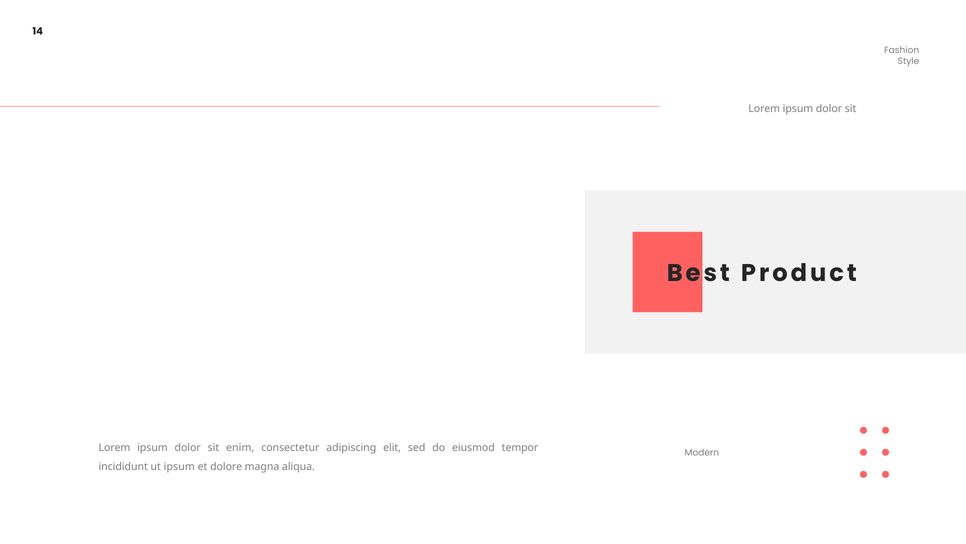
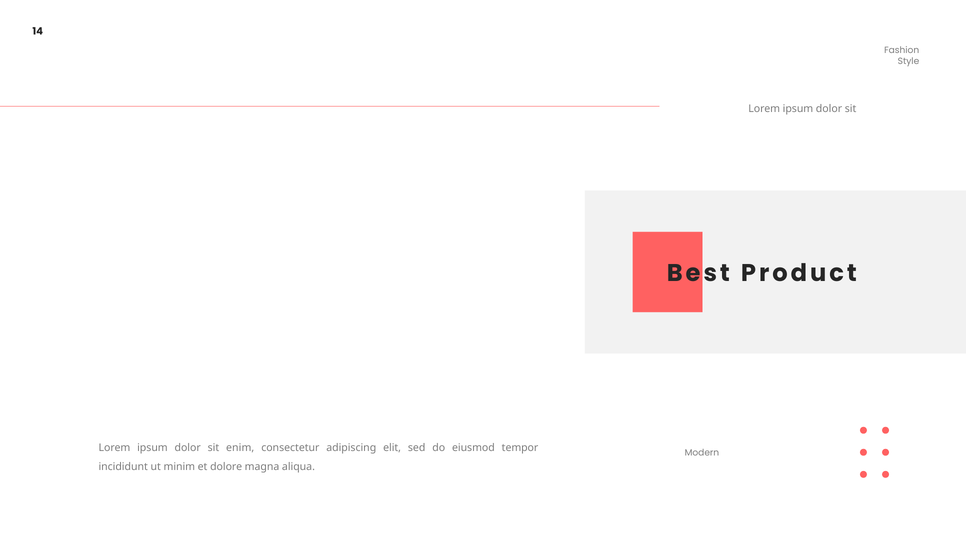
ut ipsum: ipsum -> minim
